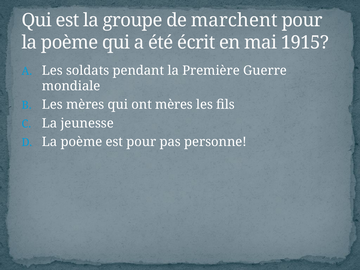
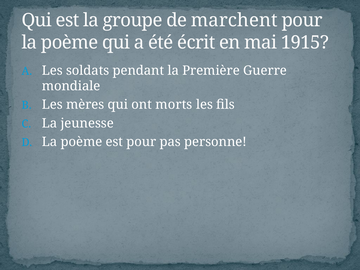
ont mères: mères -> morts
